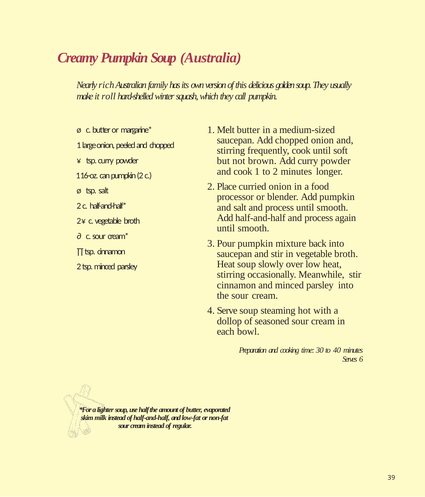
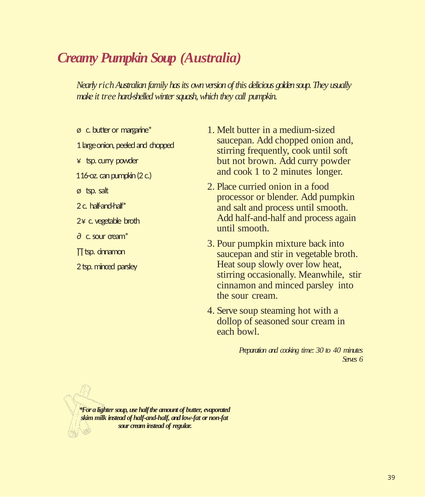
roll: roll -> tree
